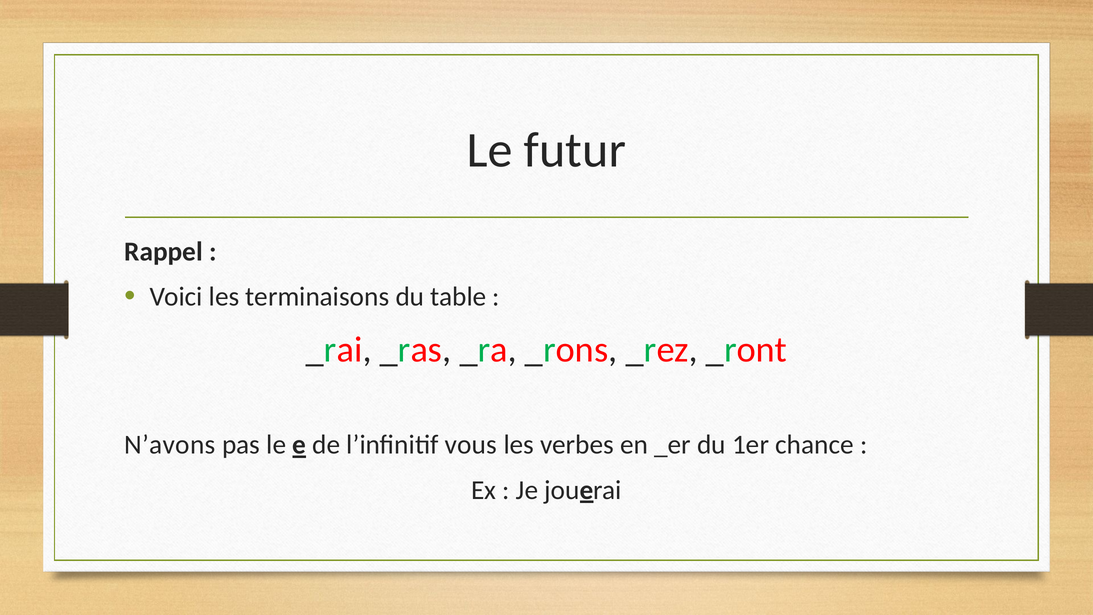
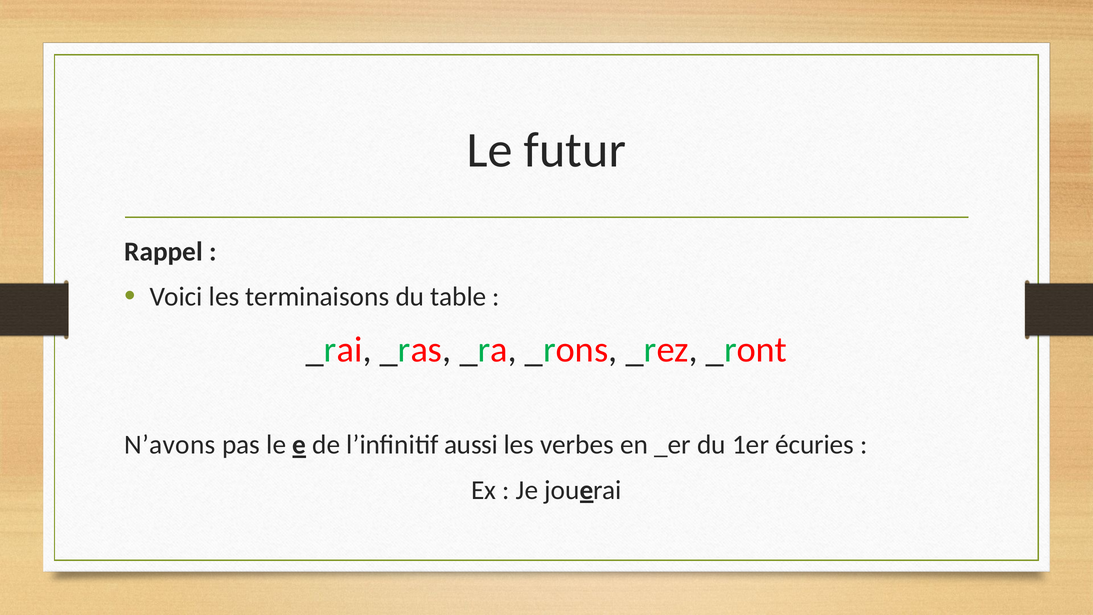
vous: vous -> aussi
chance: chance -> écuries
